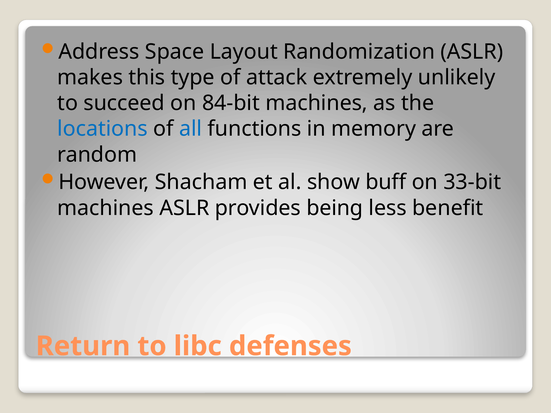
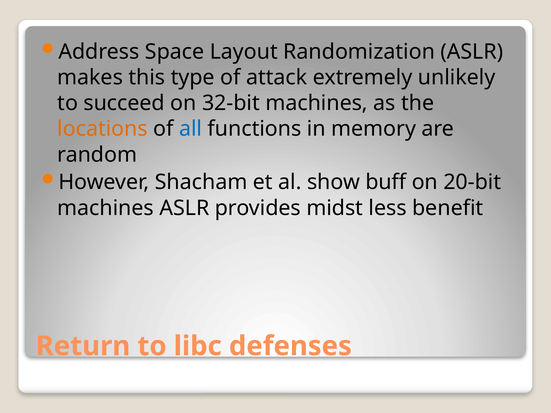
84-bit: 84-bit -> 32-bit
locations colour: blue -> orange
33-bit: 33-bit -> 20-bit
being: being -> midst
